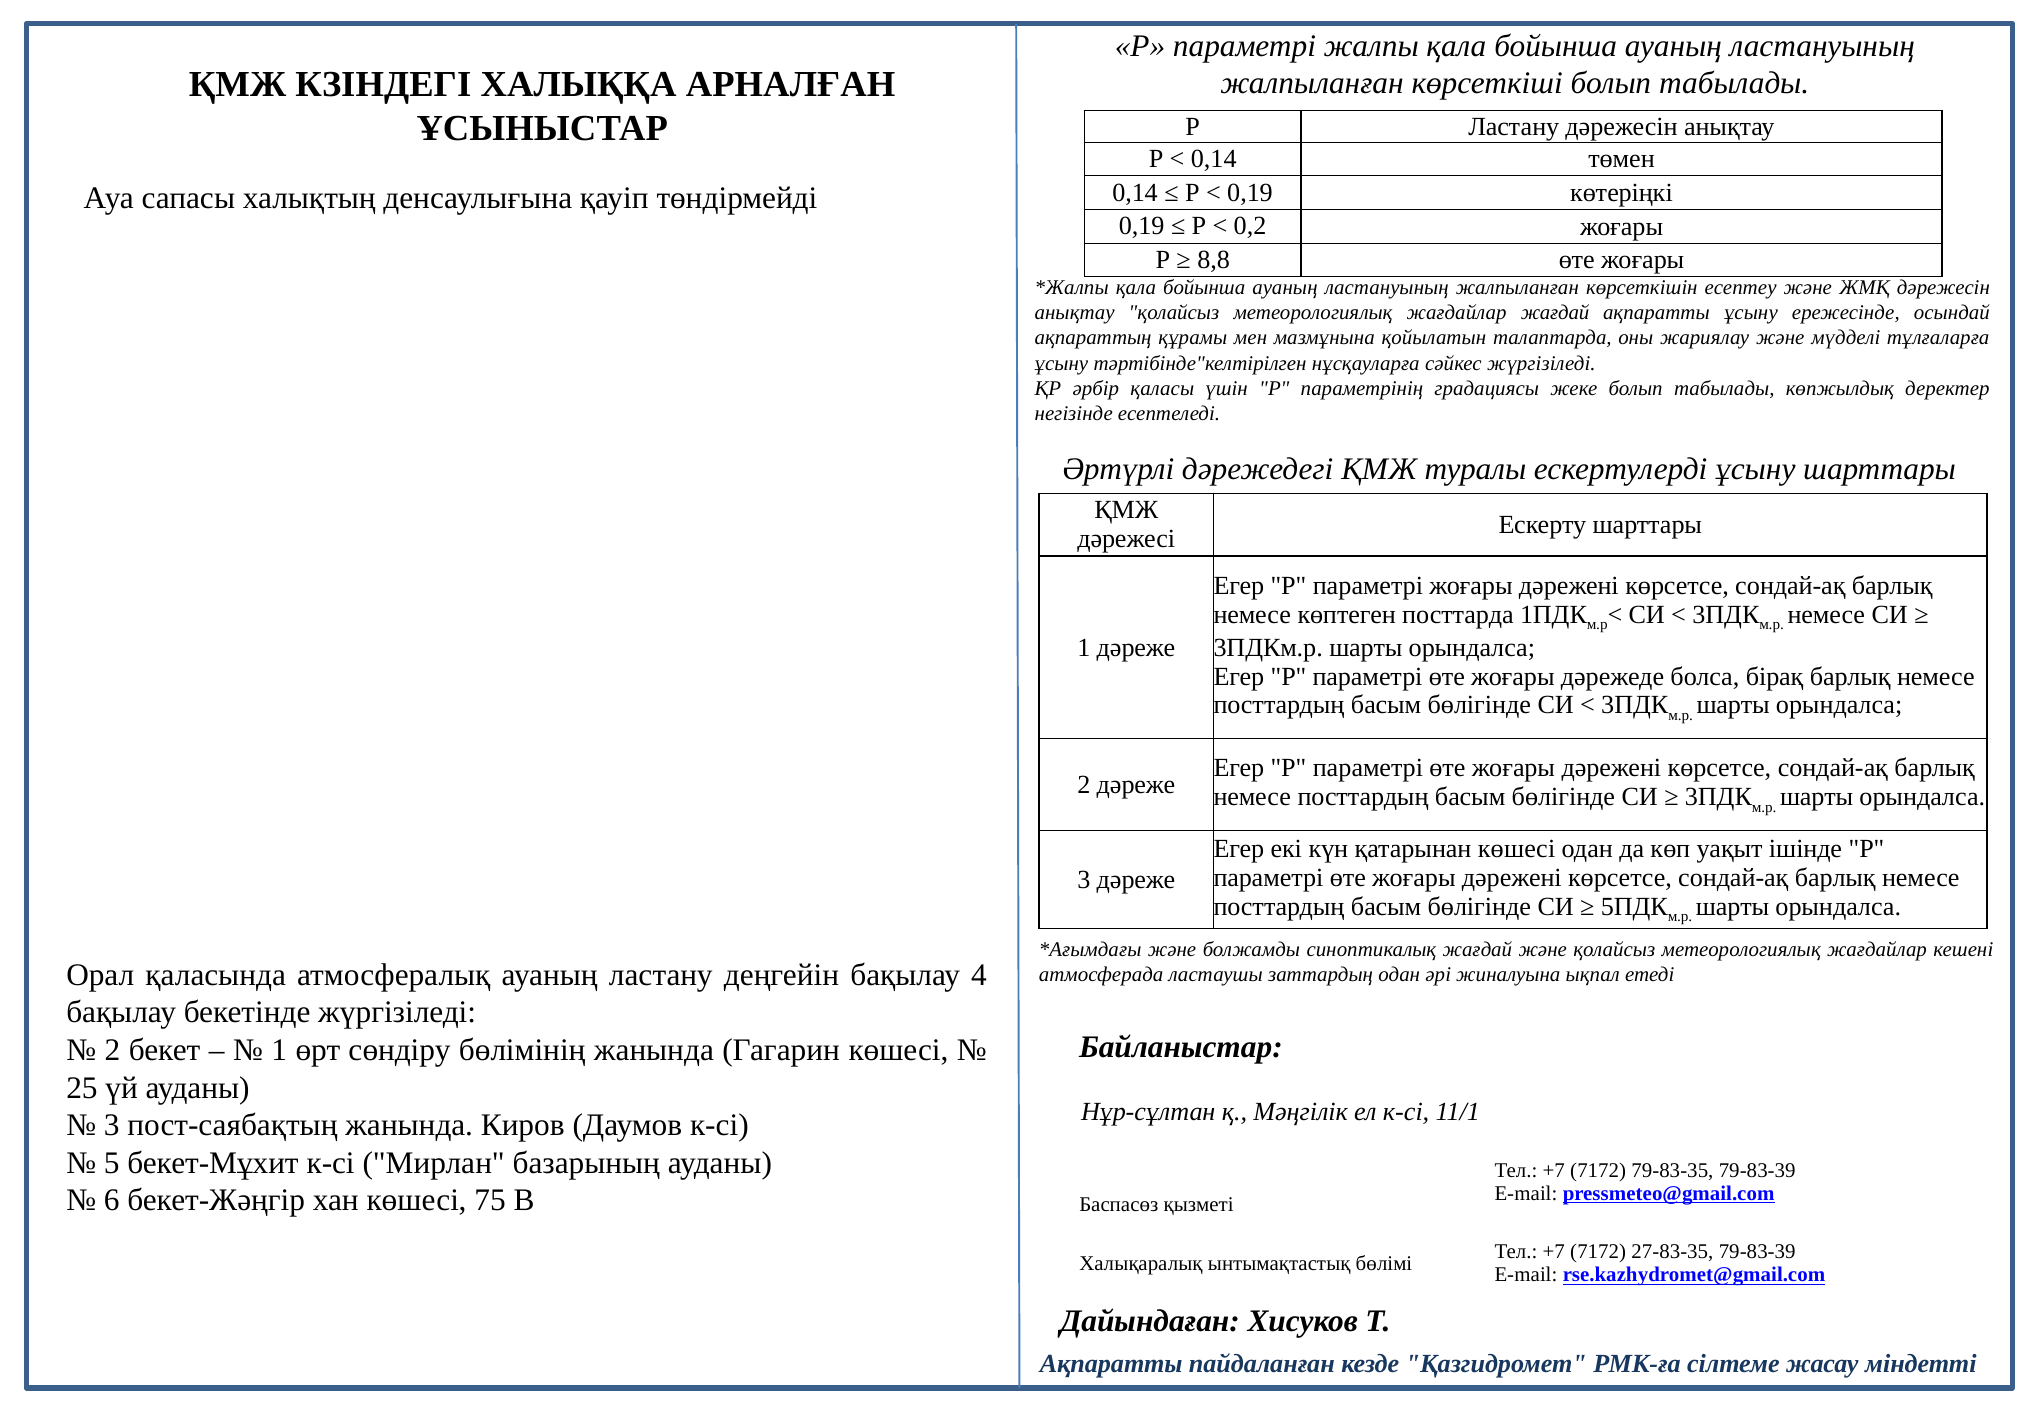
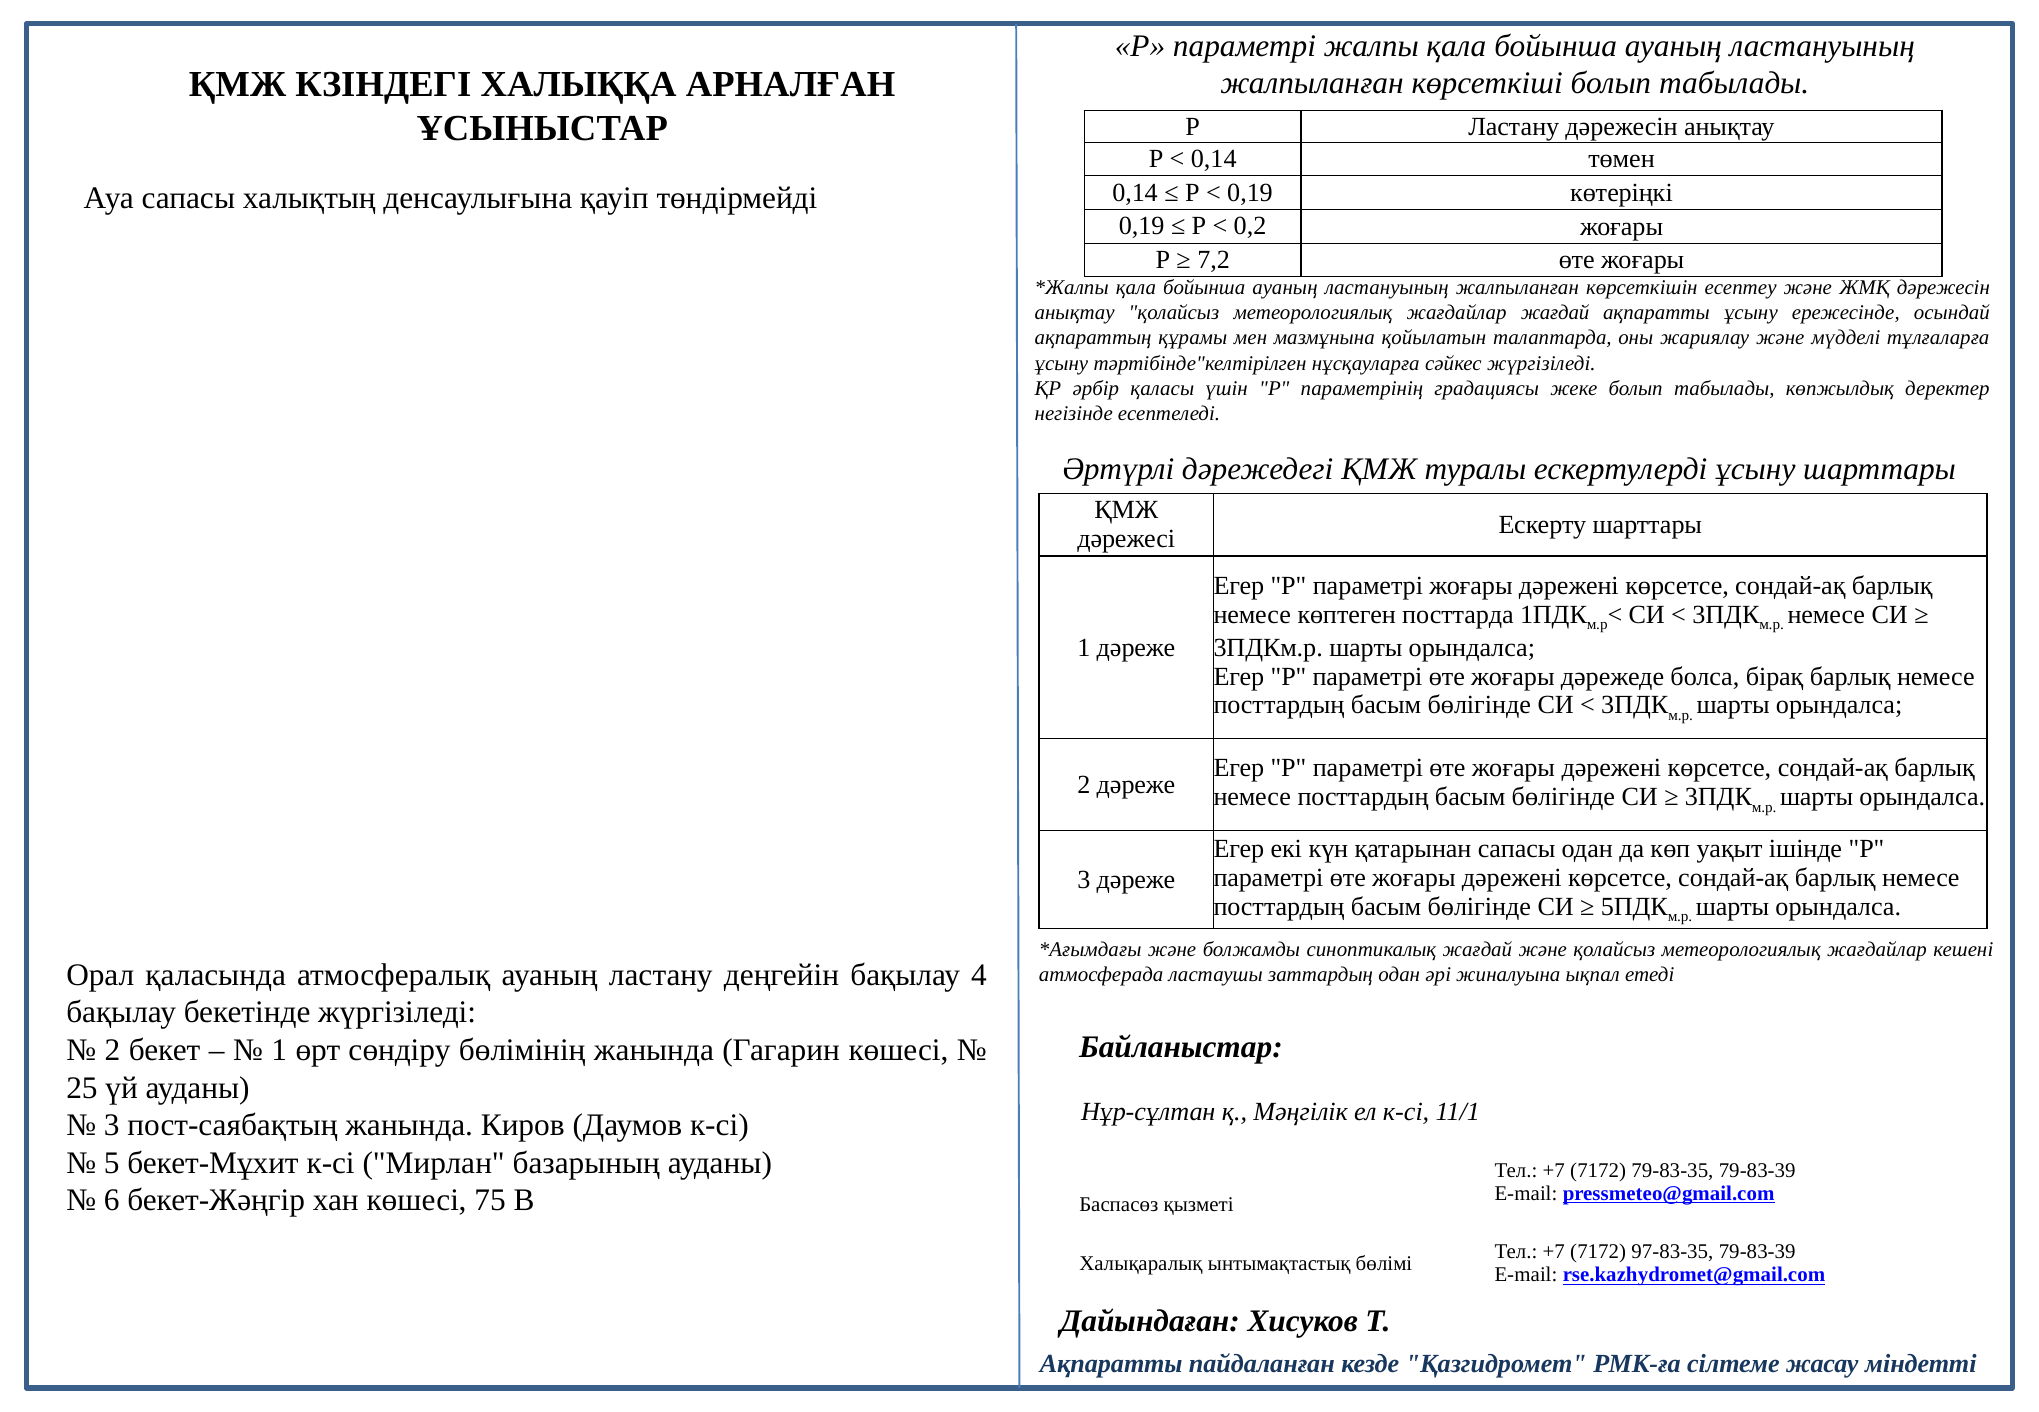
8,8: 8,8 -> 7,2
қатарынан көшесі: көшесі -> сапасы
27-83-35: 27-83-35 -> 97-83-35
